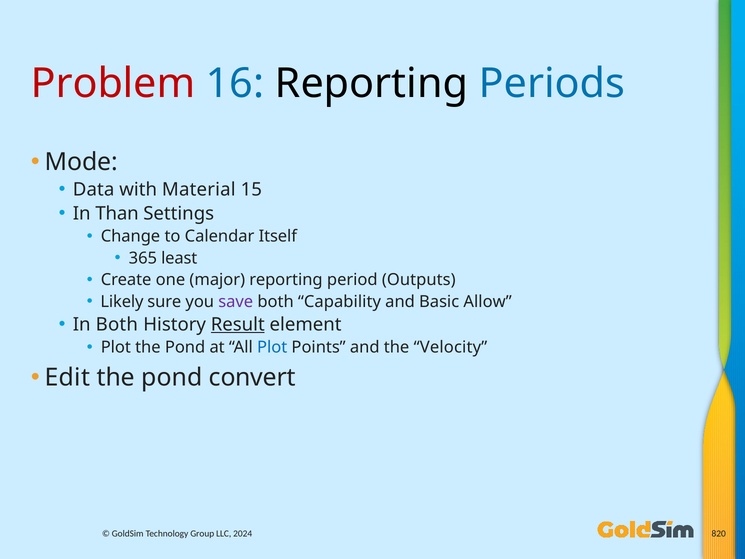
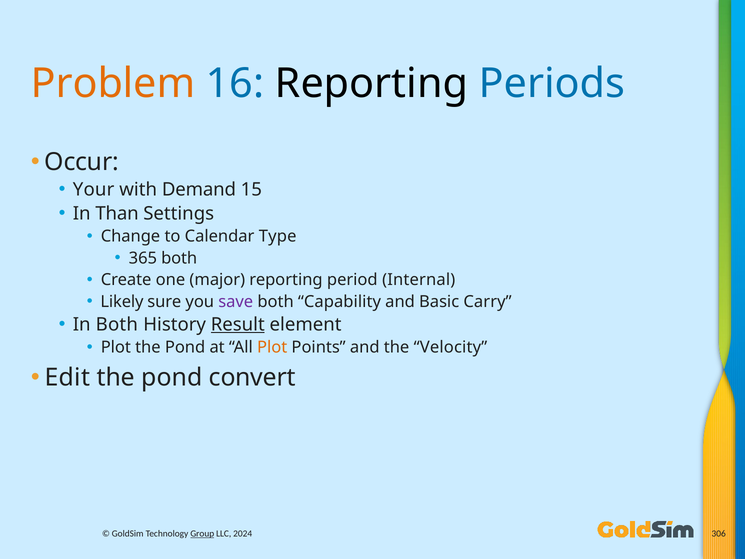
Problem colour: red -> orange
Mode: Mode -> Occur
Data: Data -> Your
Material: Material -> Demand
Itself: Itself -> Type
365 least: least -> both
Outputs: Outputs -> Internal
Allow: Allow -> Carry
Plot at (272, 347) colour: blue -> orange
Group underline: none -> present
820: 820 -> 306
